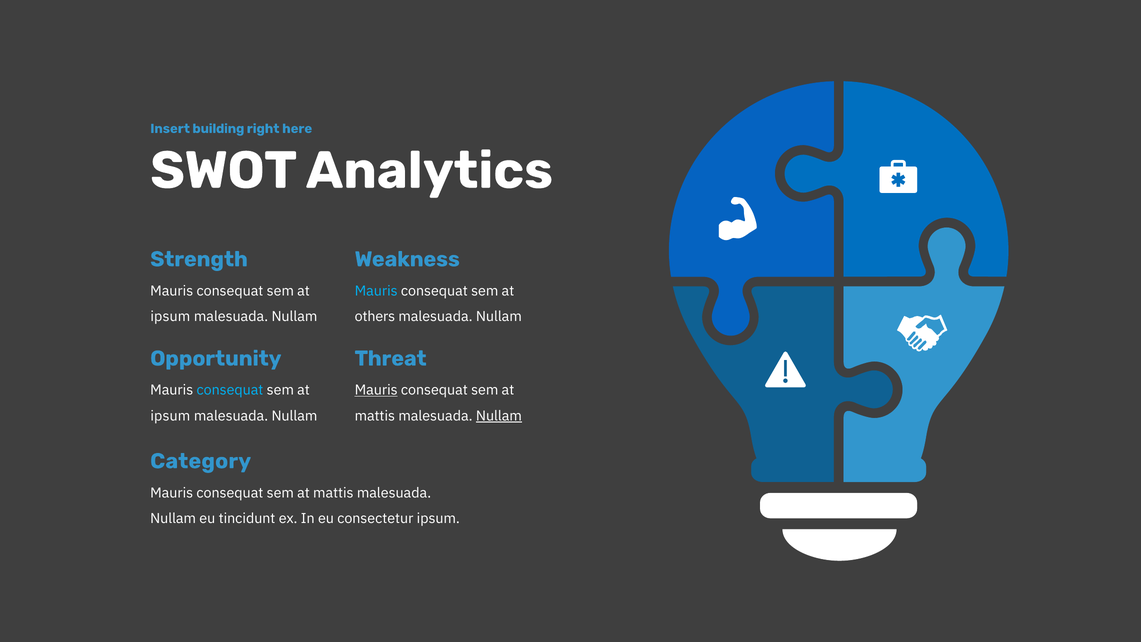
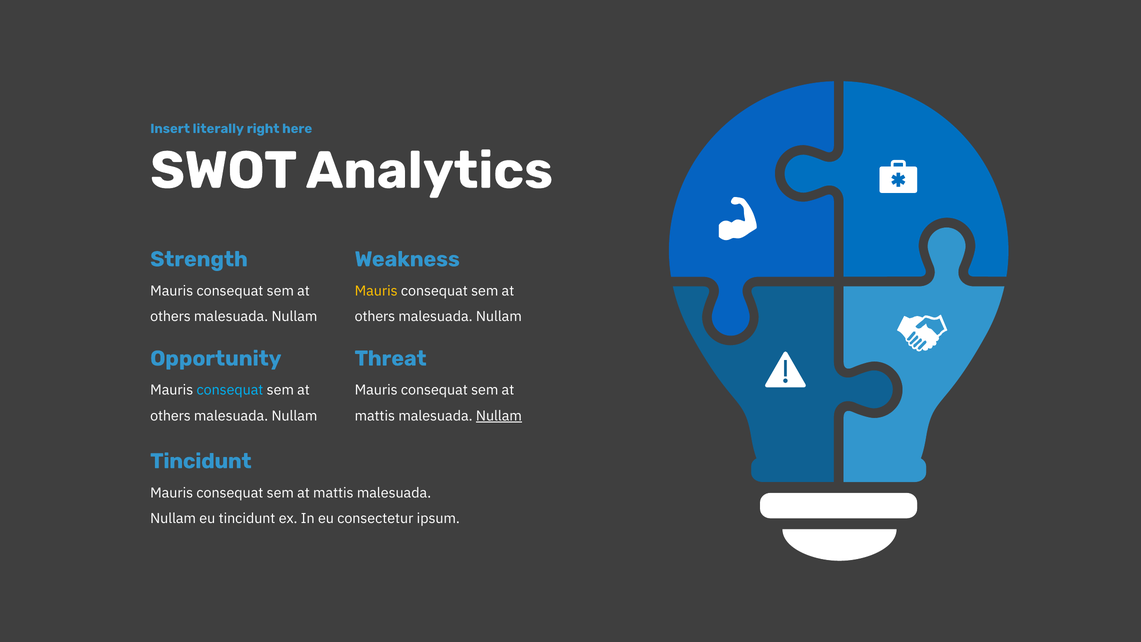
building: building -> literally
Mauris at (376, 291) colour: light blue -> yellow
ipsum at (170, 317): ipsum -> others
Mauris at (376, 390) underline: present -> none
ipsum at (170, 416): ipsum -> others
Category at (201, 461): Category -> Tincidunt
